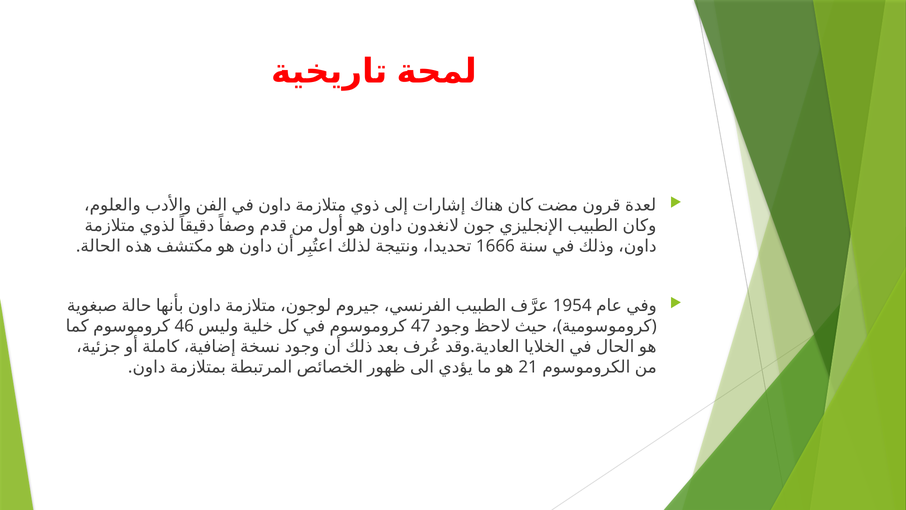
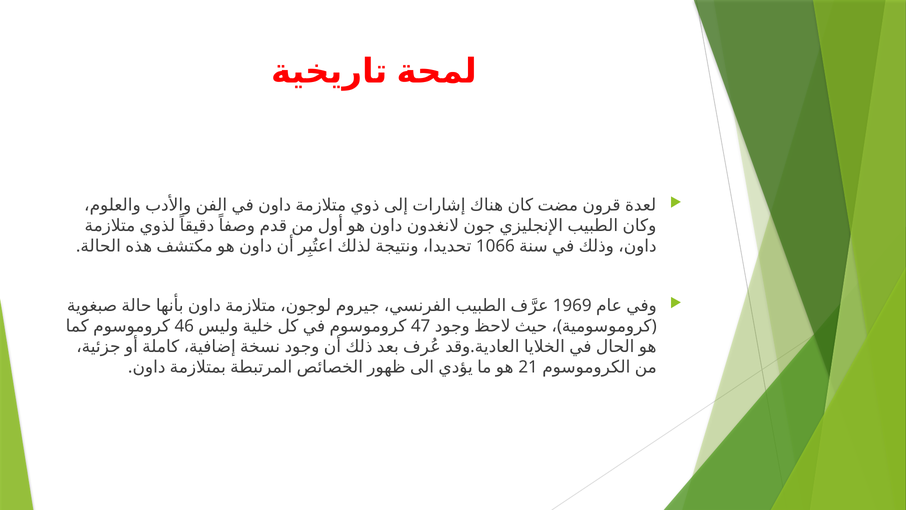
1666: 1666 -> 1066
1954: 1954 -> 1969
